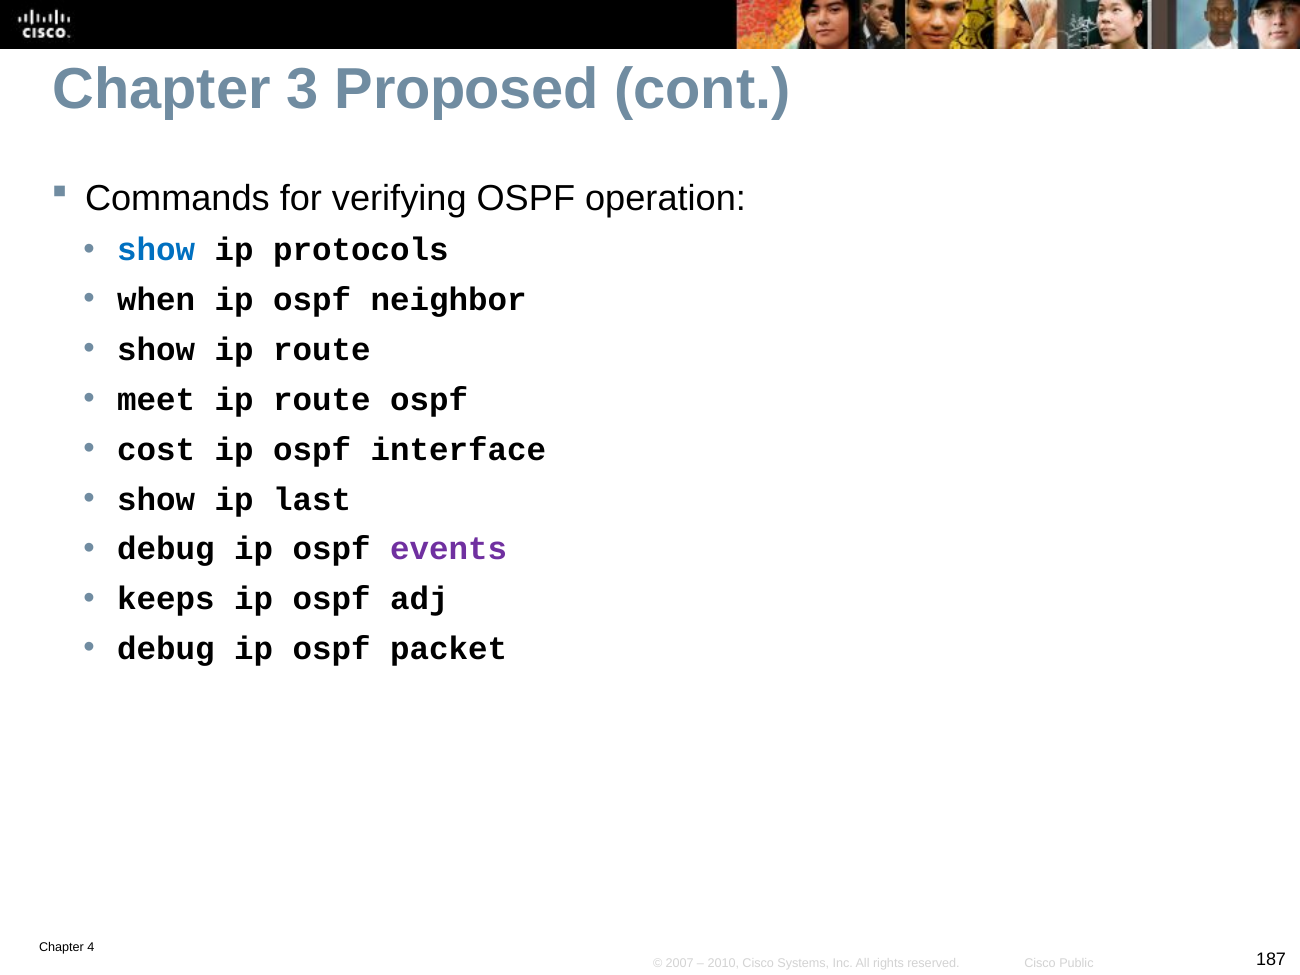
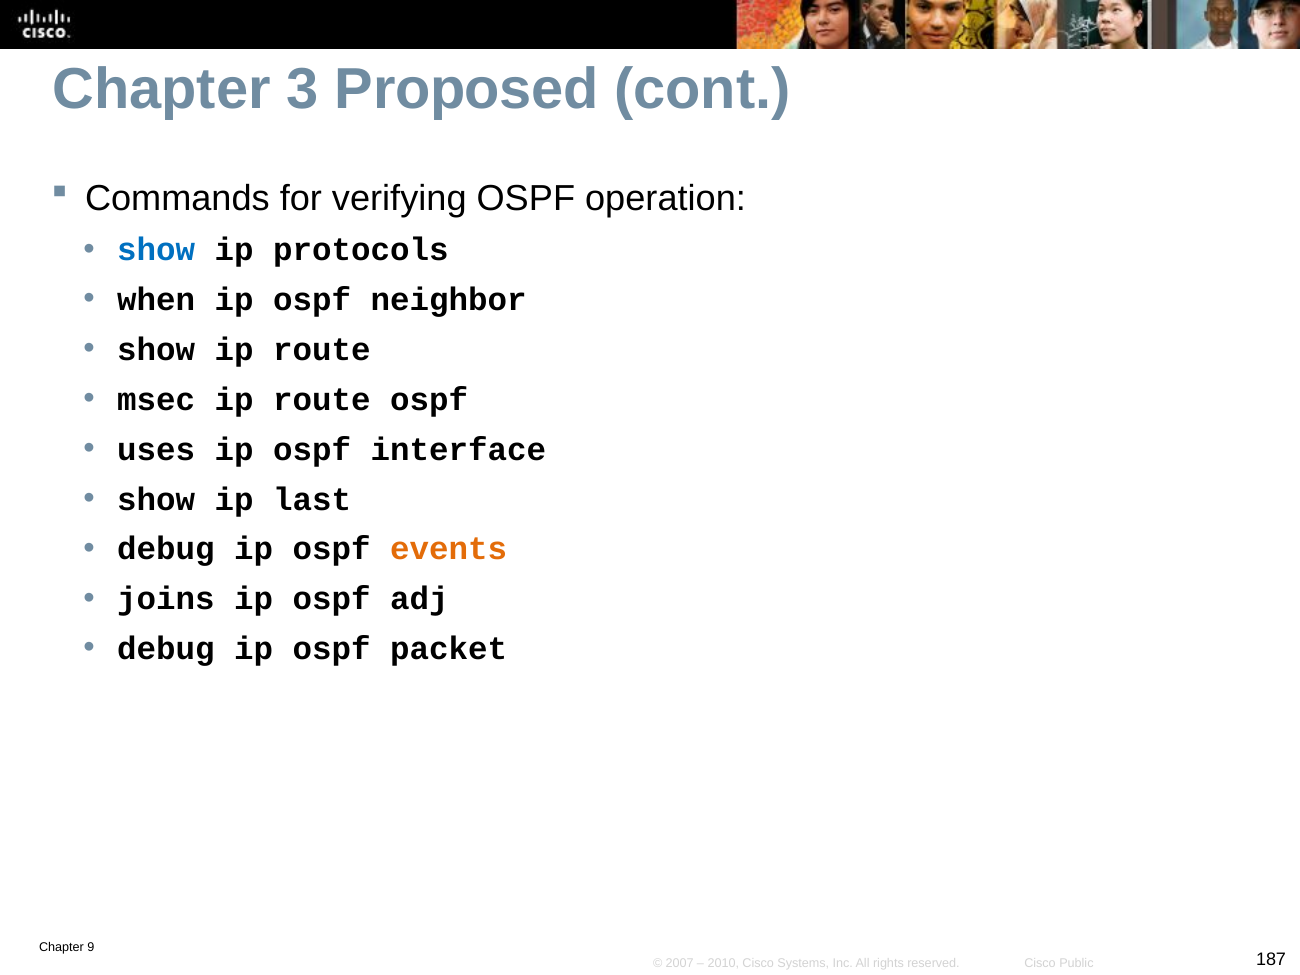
meet: meet -> msec
cost: cost -> uses
events colour: purple -> orange
keeps: keeps -> joins
4: 4 -> 9
